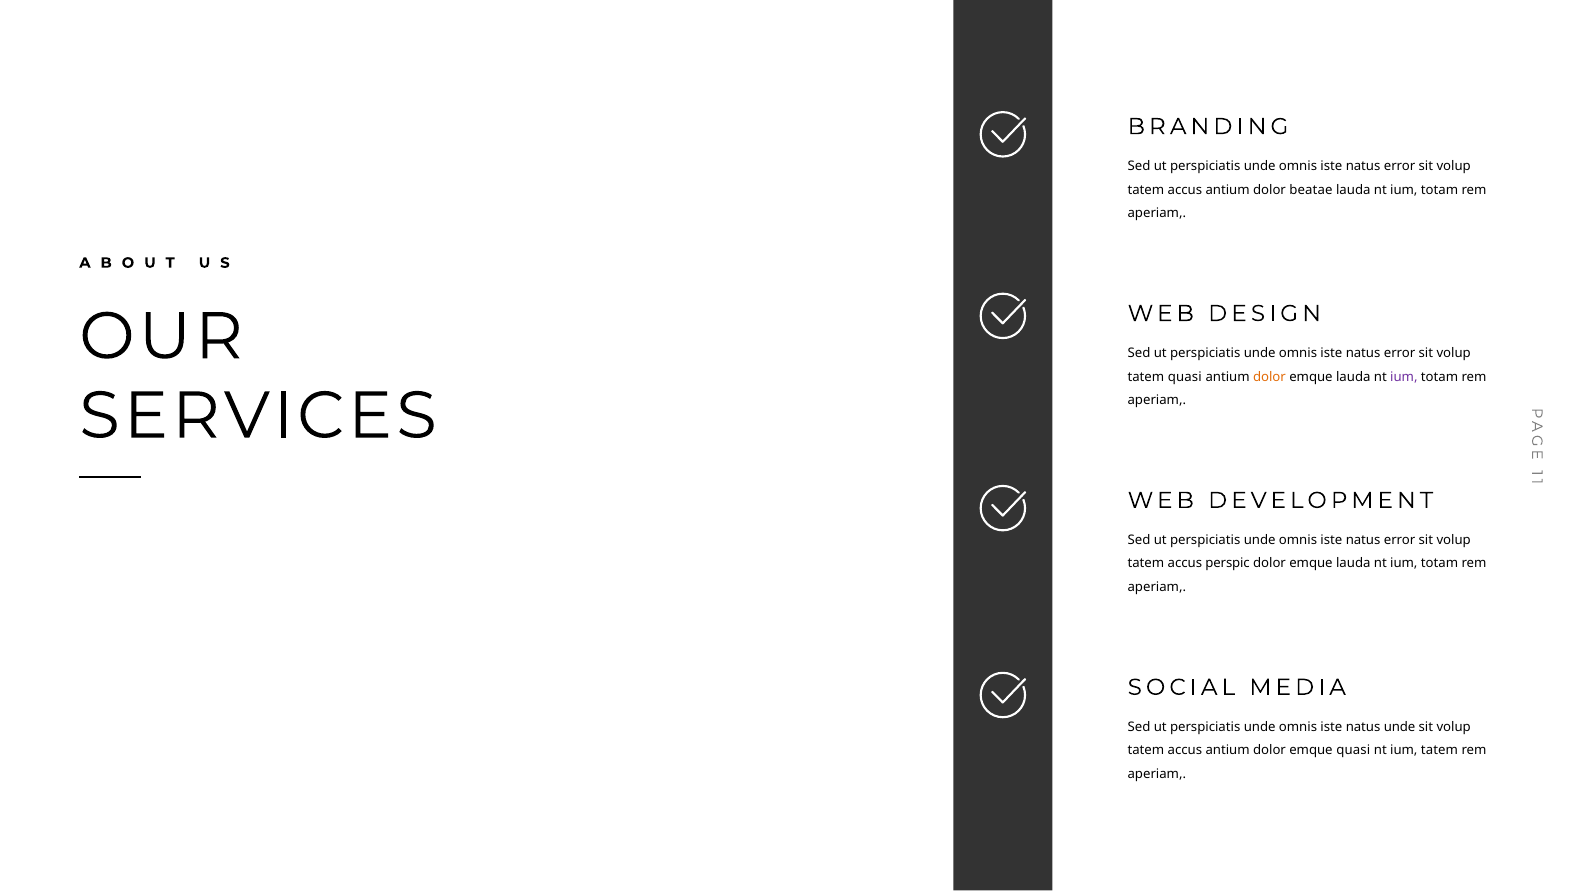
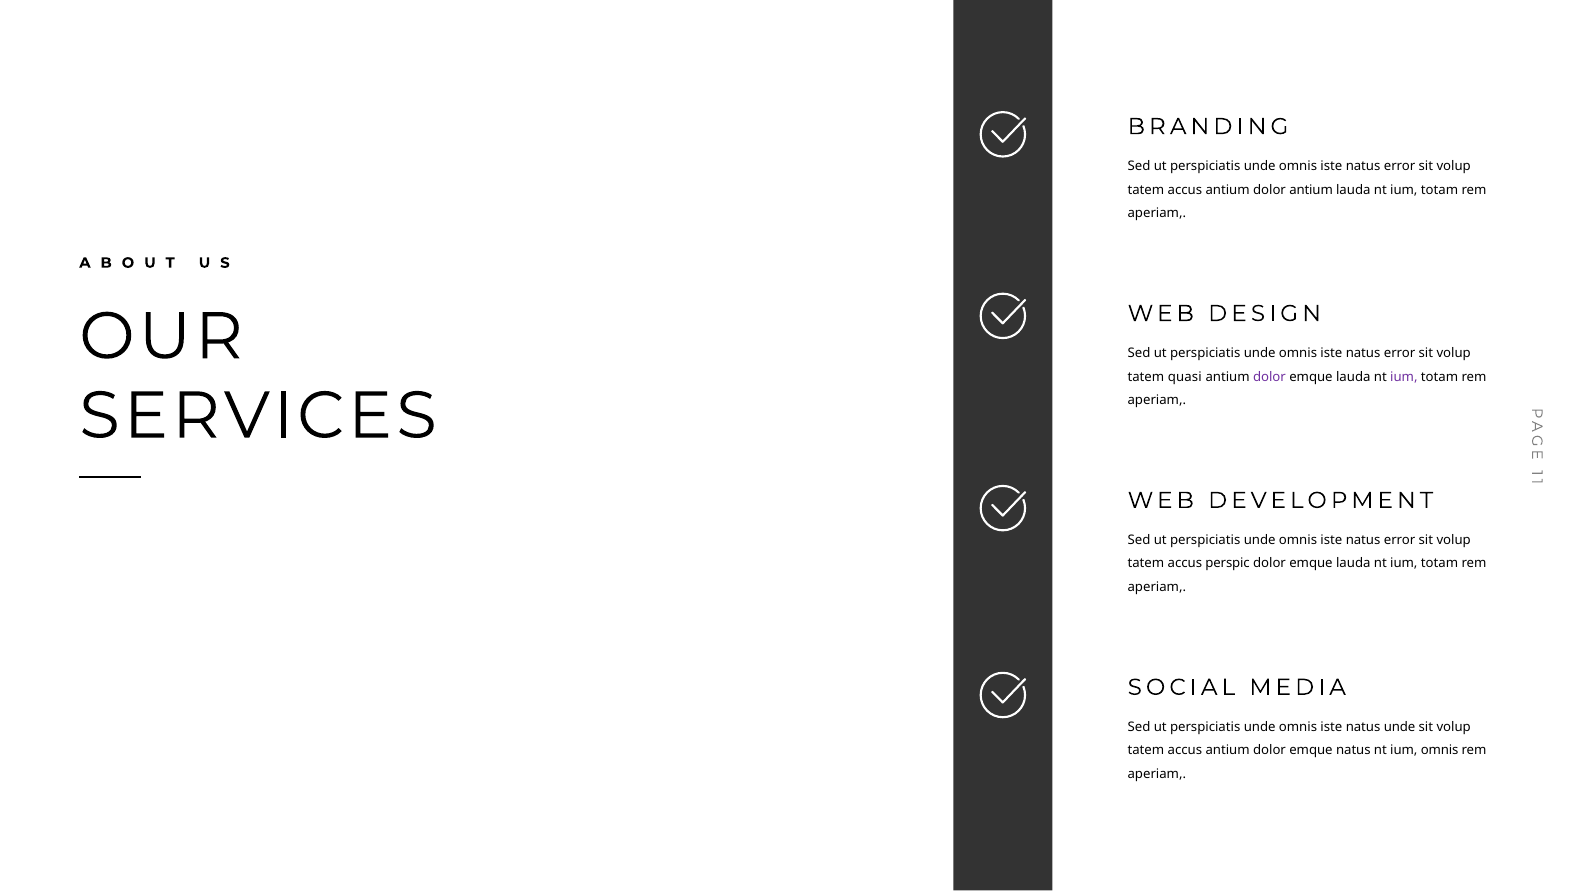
dolor beatae: beatae -> antium
dolor at (1269, 377) colour: orange -> purple
emque quasi: quasi -> natus
ium tatem: tatem -> omnis
